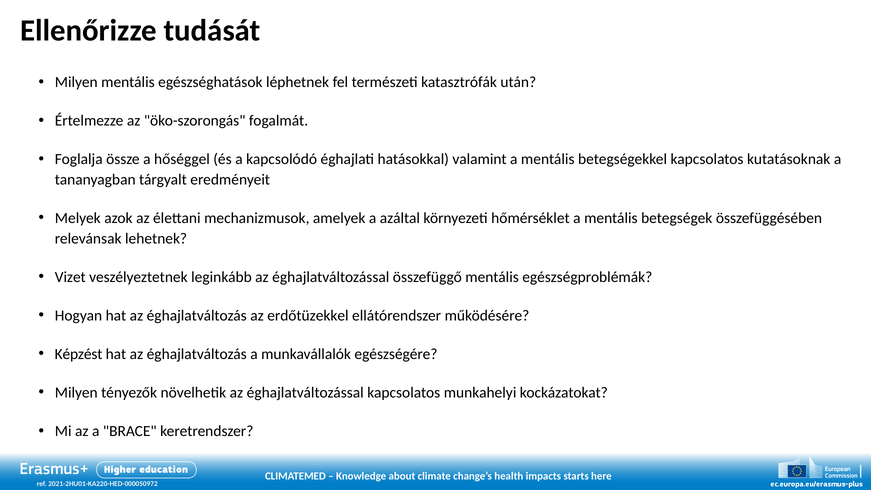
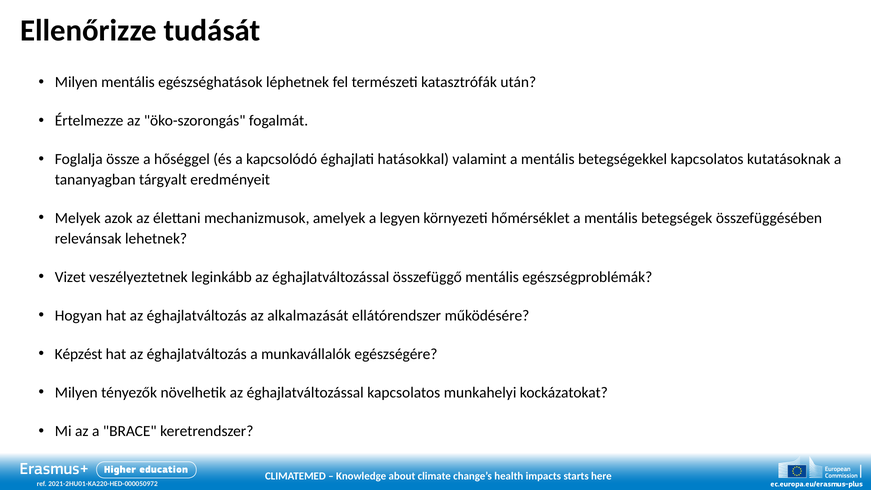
azáltal: azáltal -> legyen
erdőtüzekkel: erdőtüzekkel -> alkalmazását
